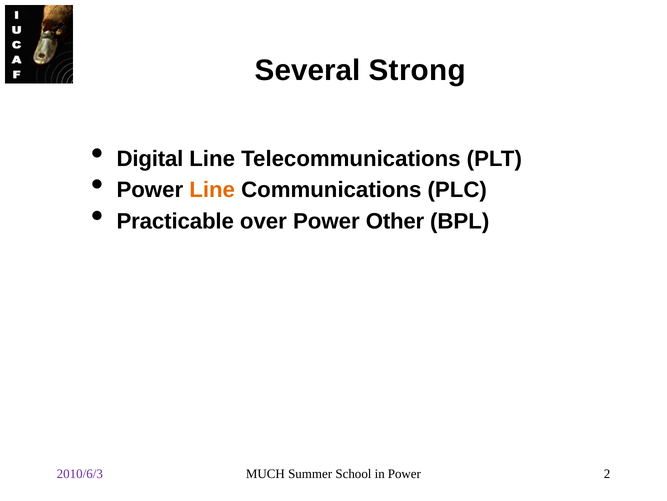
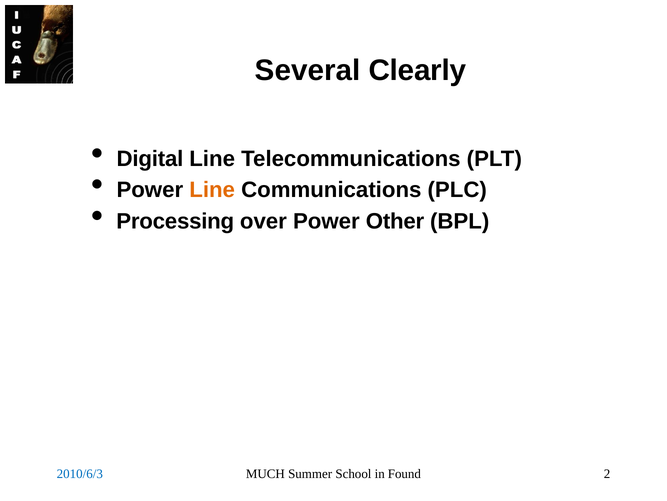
Strong: Strong -> Clearly
Practicable: Practicable -> Processing
2010/6/3 colour: purple -> blue
in Power: Power -> Found
